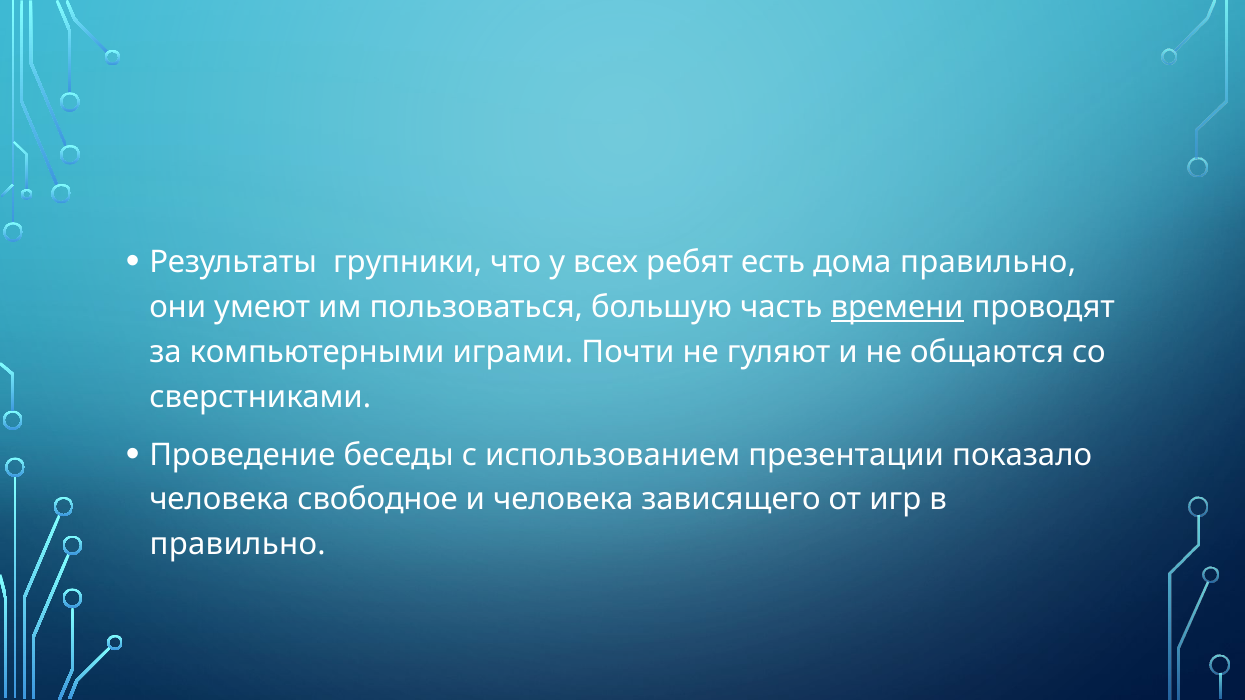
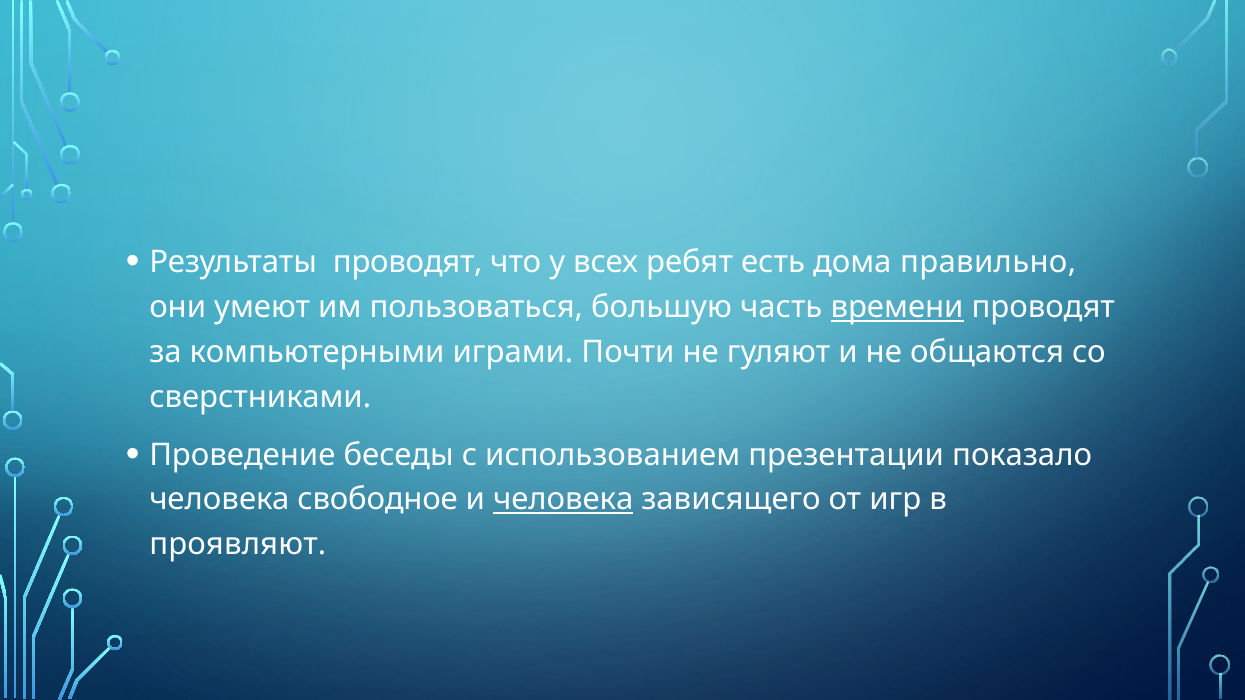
Результаты групники: групники -> проводят
человека at (563, 500) underline: none -> present
правильно at (238, 545): правильно -> проявляют
